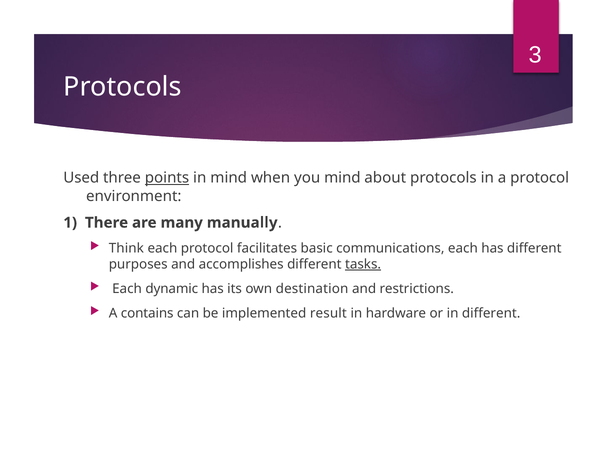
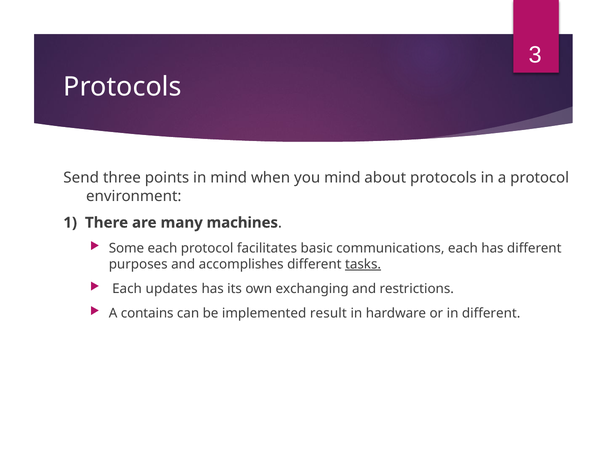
Used: Used -> Send
points underline: present -> none
manually: manually -> machines
Think: Think -> Some
dynamic: dynamic -> updates
destination: destination -> exchanging
